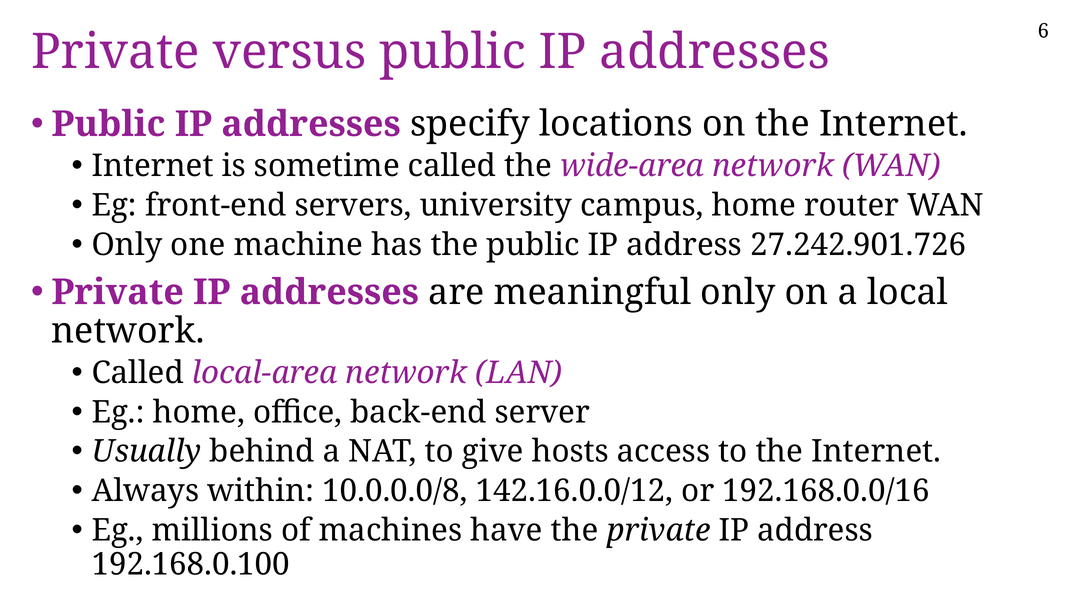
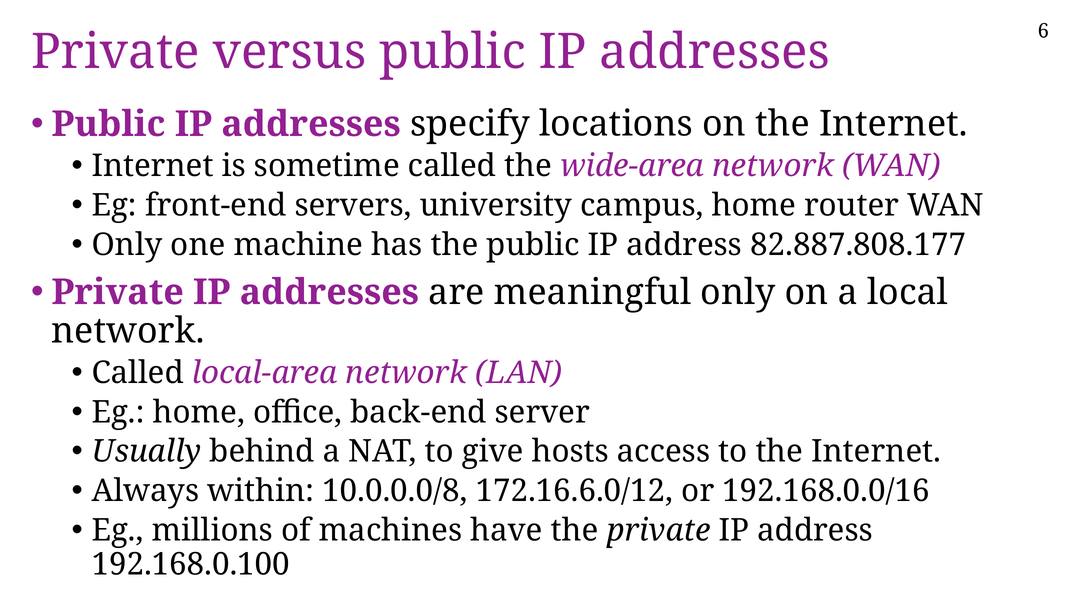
27.242.901.726: 27.242.901.726 -> 82.887.808.177
142.16.0.0/12: 142.16.0.0/12 -> 172.16.6.0/12
